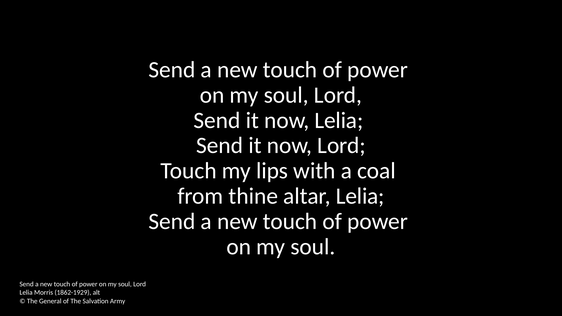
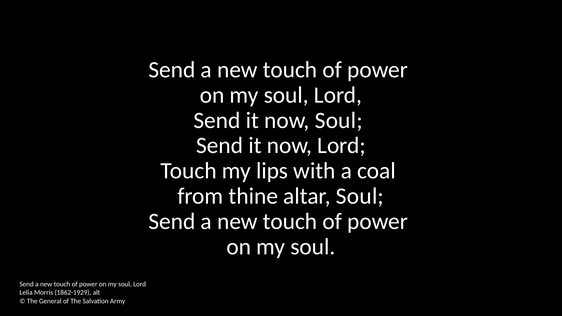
now Lelia: Lelia -> Soul
altar Lelia: Lelia -> Soul
